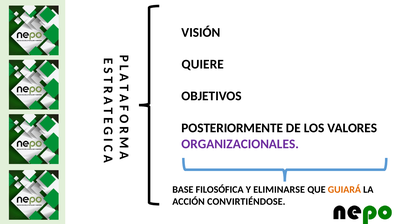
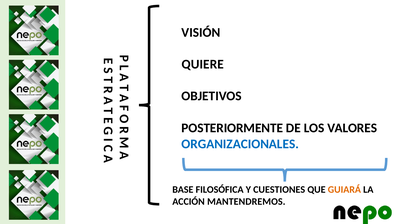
ORGANIZACIONALES colour: purple -> blue
ELIMINARSE: ELIMINARSE -> CUESTIONES
CONVIRTIÉNDOSE: CONVIRTIÉNDOSE -> MANTENDREMOS
